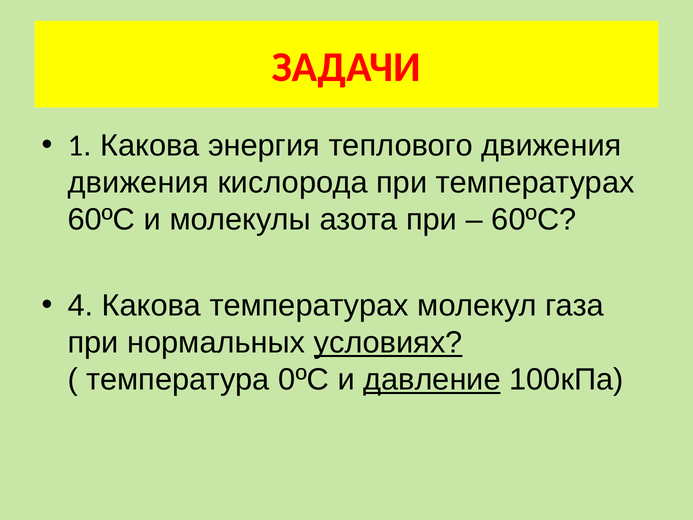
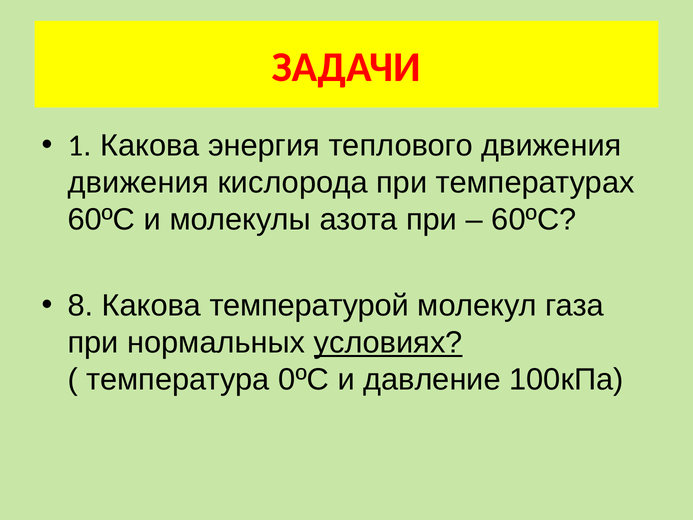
4: 4 -> 8
Какова температурах: температурах -> температурой
давление underline: present -> none
